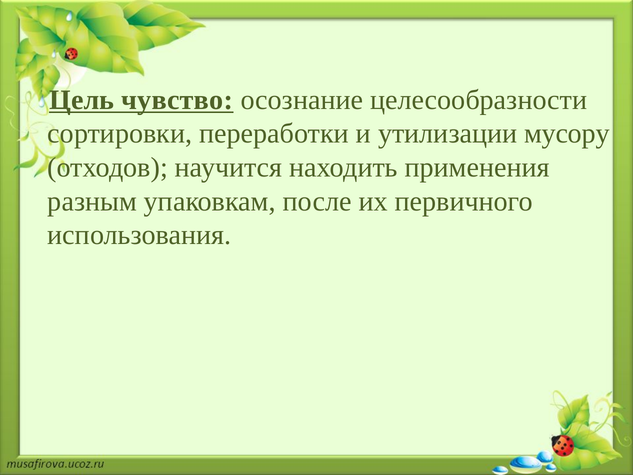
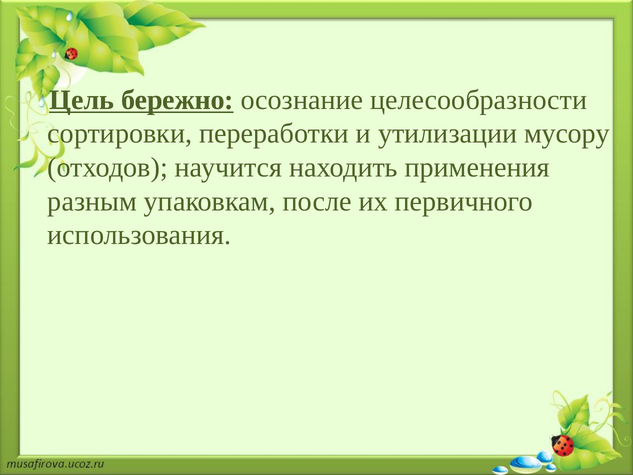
чувство: чувство -> бережно
